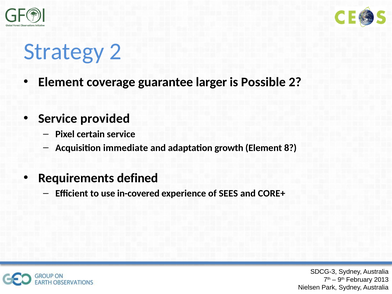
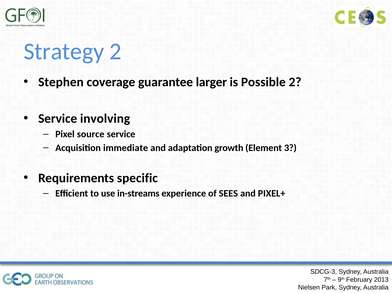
Element at (61, 82): Element -> Stephen
provided: provided -> involving
certain: certain -> source
8: 8 -> 3
defined: defined -> specific
in-covered: in-covered -> in-streams
CORE+: CORE+ -> PIXEL+
